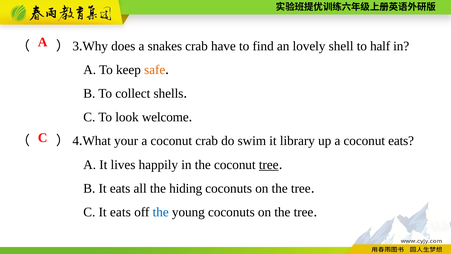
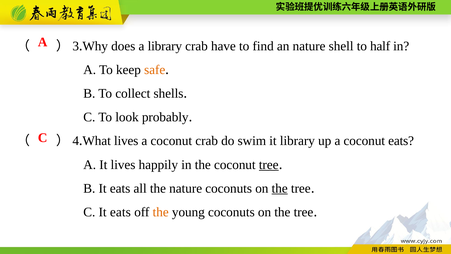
a snakes: snakes -> library
an lovely: lovely -> nature
welcome: welcome -> probably
your at (126, 141): your -> lives
the hiding: hiding -> nature
the at (280, 188) underline: none -> present
the at (161, 212) colour: blue -> orange
